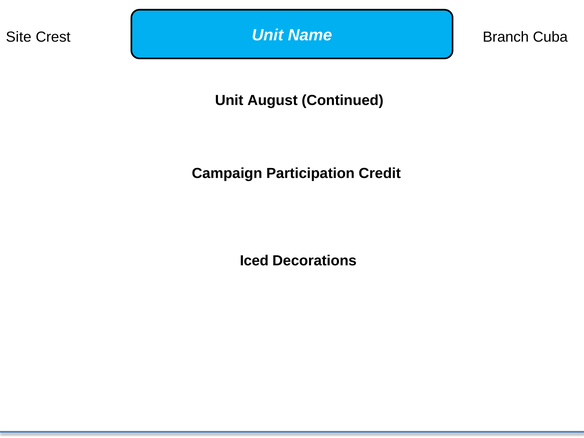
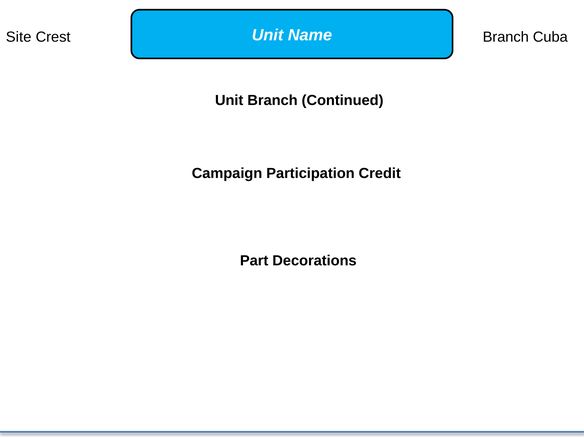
Unit August: August -> Branch
Iced: Iced -> Part
